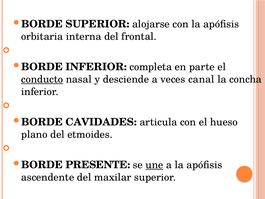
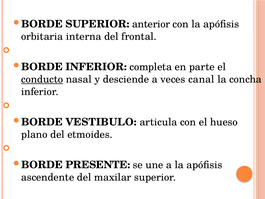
alojarse: alojarse -> anterior
CAVIDADES: CAVIDADES -> VESTIBULO
une underline: present -> none
